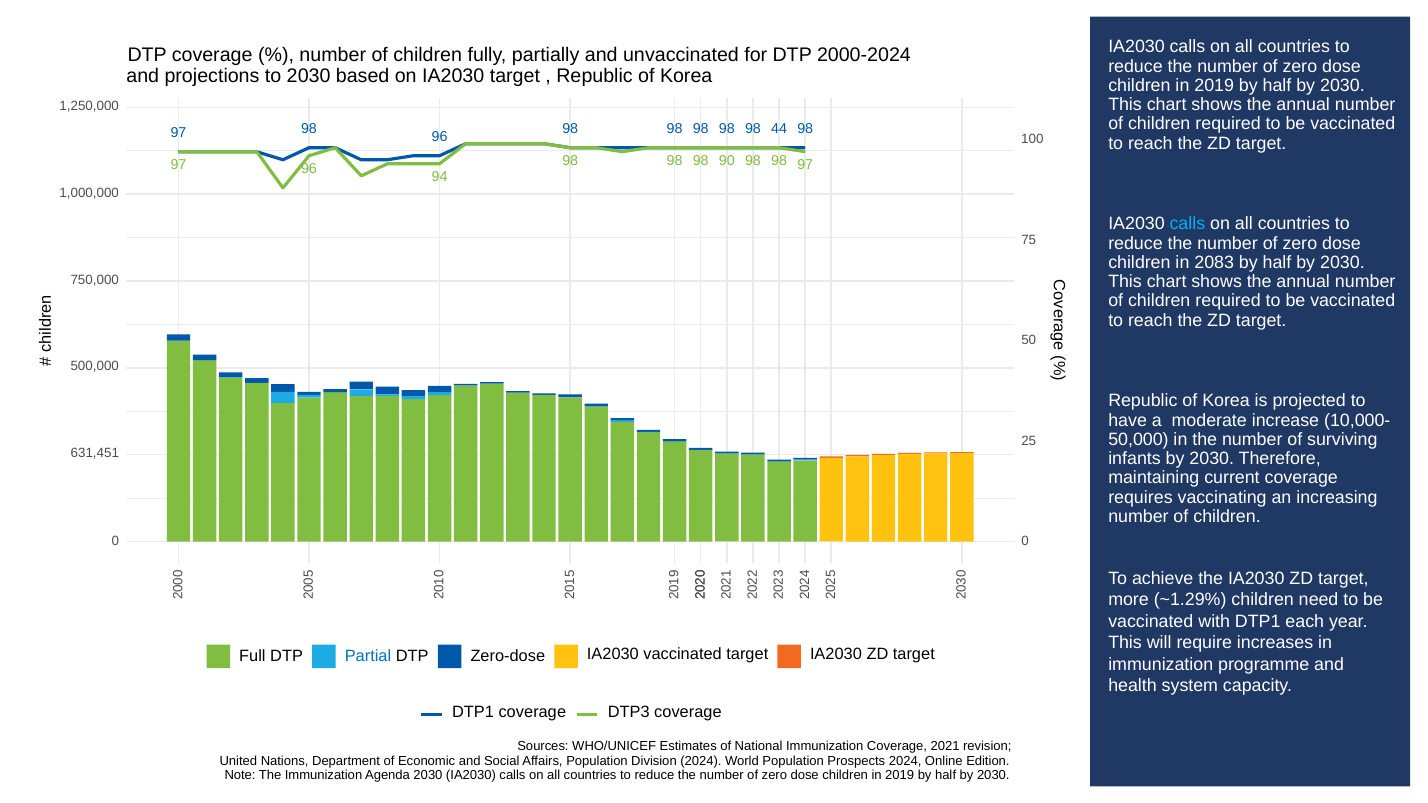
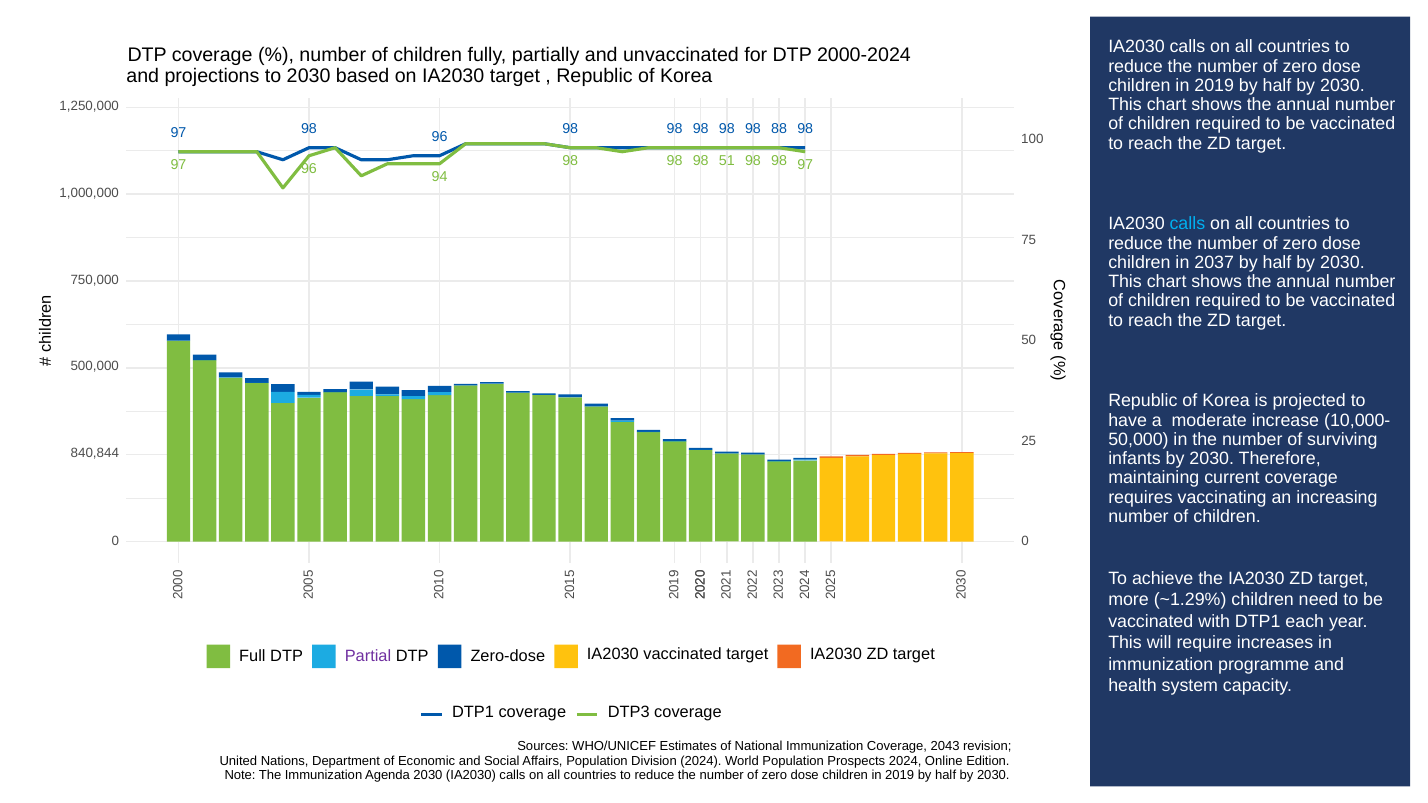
44: 44 -> 88
90: 90 -> 51
2083: 2083 -> 2037
631,451: 631,451 -> 840,844
Partial colour: blue -> purple
2021: 2021 -> 2043
